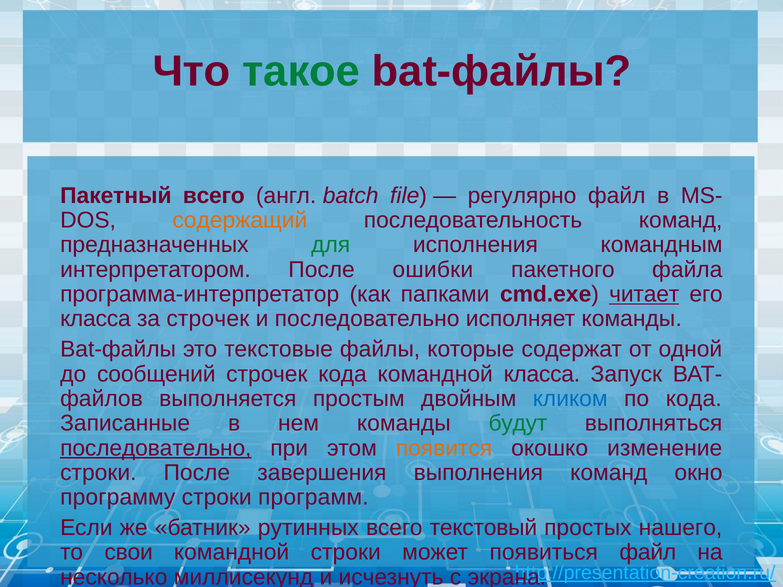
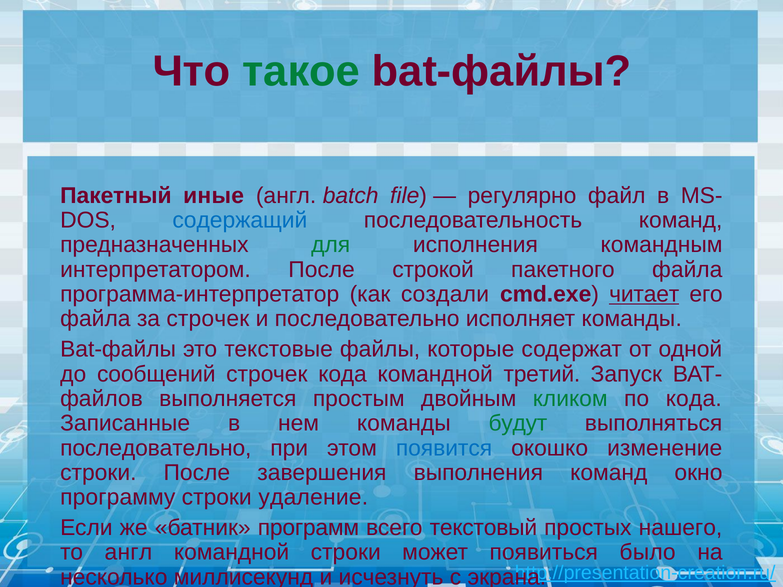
Пакетный всего: всего -> иные
содержащий colour: orange -> blue
ошибки: ошибки -> строкой
папками: папками -> создали
класса at (95, 319): класса -> файла
командной класса: класса -> третий
кликом colour: blue -> green
последовательно at (156, 448) underline: present -> none
появится colour: orange -> blue
программ: программ -> удаление
рутинных: рутинных -> программ
то свои: свои -> англ
появиться файл: файл -> было
